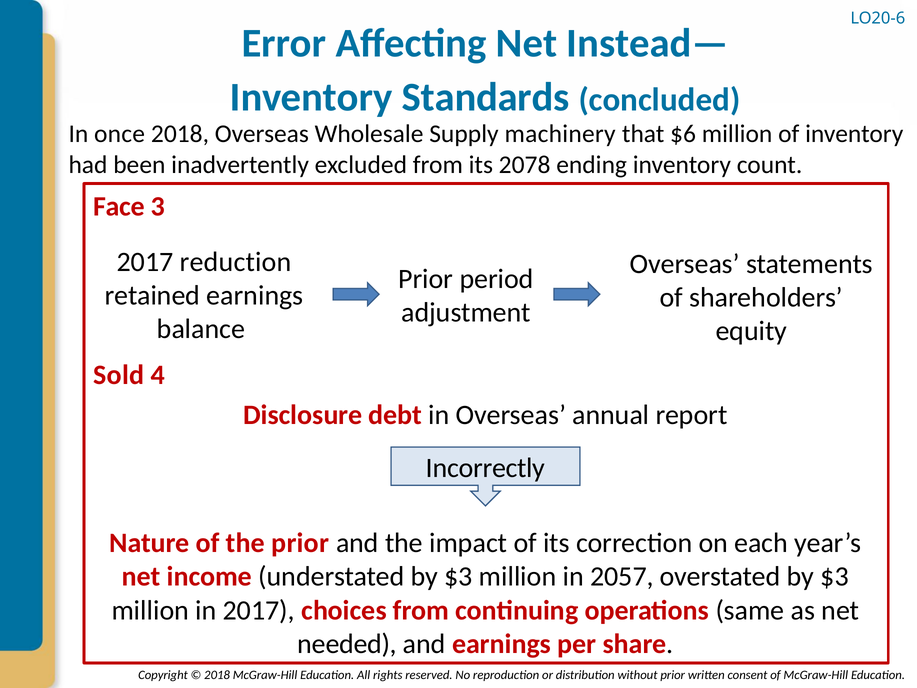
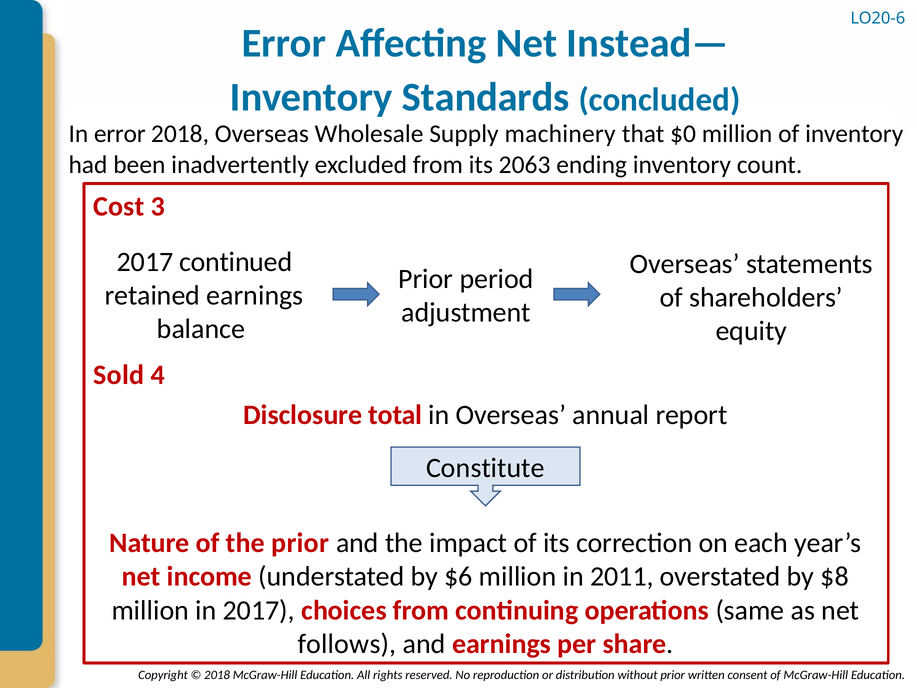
In once: once -> error
$6: $6 -> $0
2078: 2078 -> 2063
Face: Face -> Cost
reduction: reduction -> continued
debt: debt -> total
Incorrectly: Incorrectly -> Constitute
understated by $3: $3 -> $6
2057: 2057 -> 2011
overstated by $3: $3 -> $8
needed: needed -> follows
